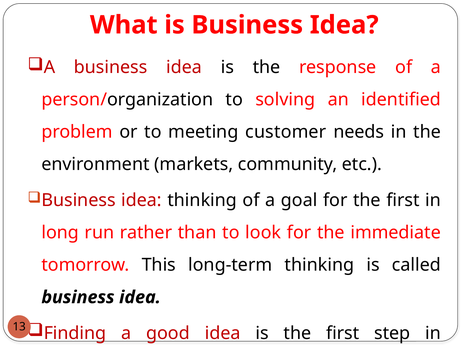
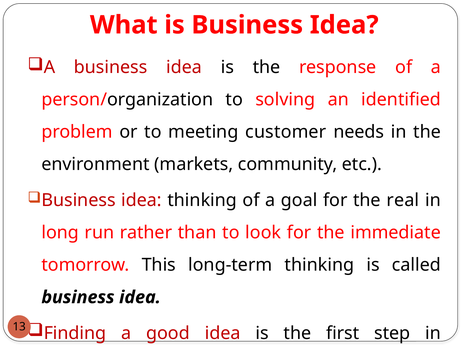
for the first: first -> real
